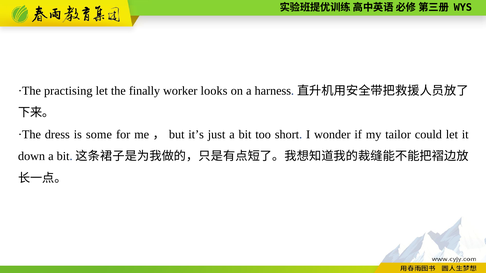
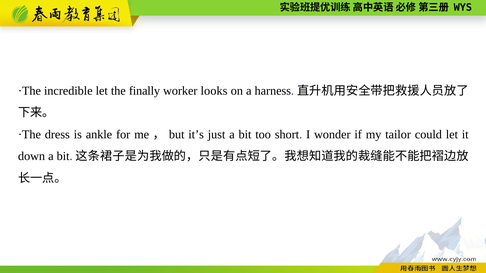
practising: practising -> incredible
some: some -> ankle
